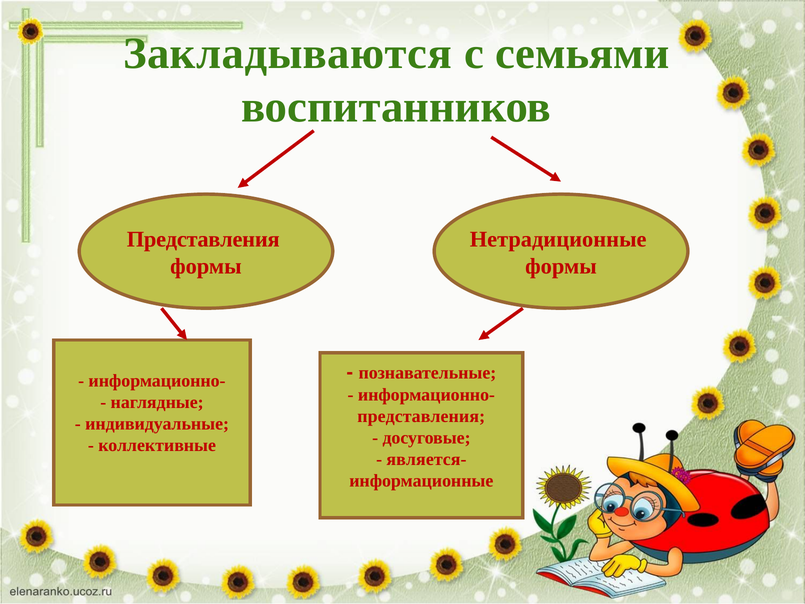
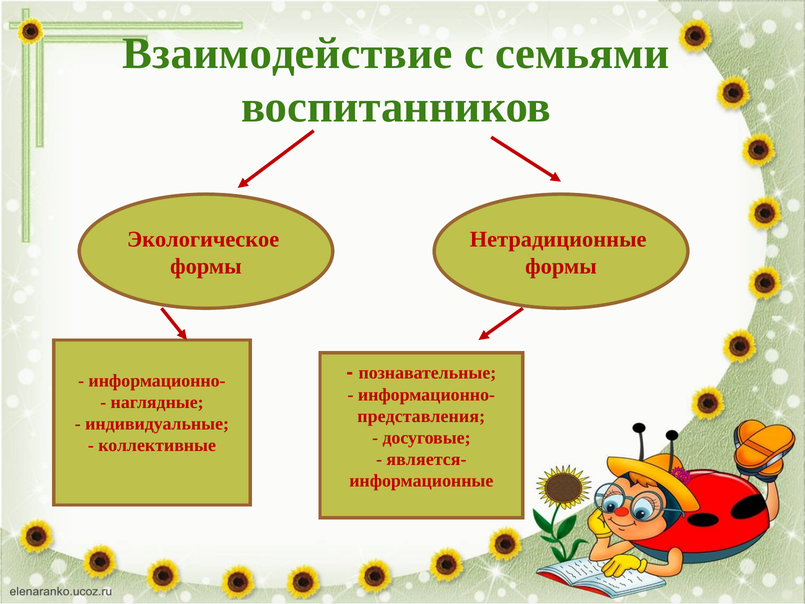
Закладываются: Закладываются -> Взаимодействие
Представления at (203, 239): Представления -> Экологическое
